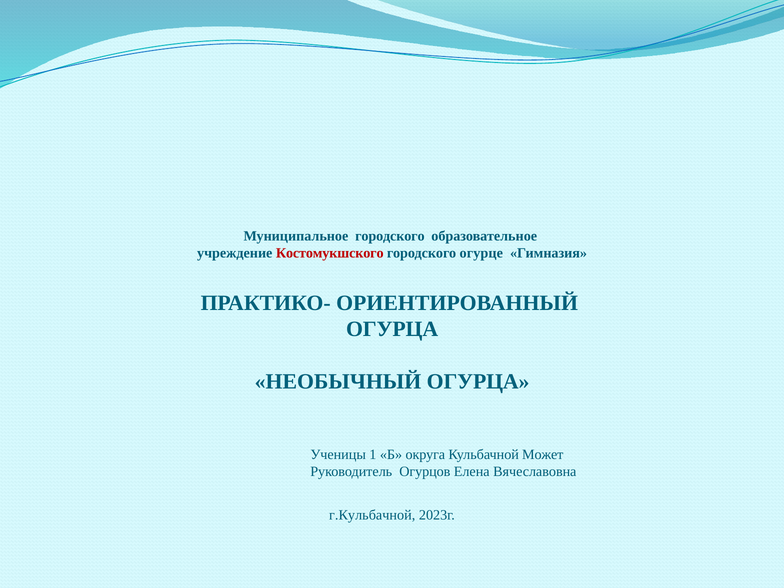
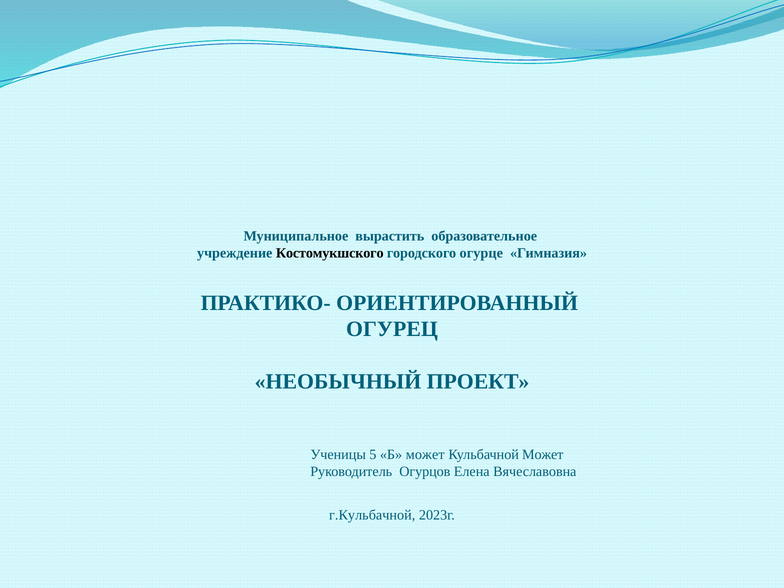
Муниципальное городского: городского -> вырастить
Костомукшского colour: red -> black
ОГУРЦА at (392, 329): ОГУРЦА -> ОГУРЕЦ
НЕОБЫЧНЫЙ ОГУРЦА: ОГУРЦА -> ПРОЕКТ
1: 1 -> 5
Б округа: округа -> может
